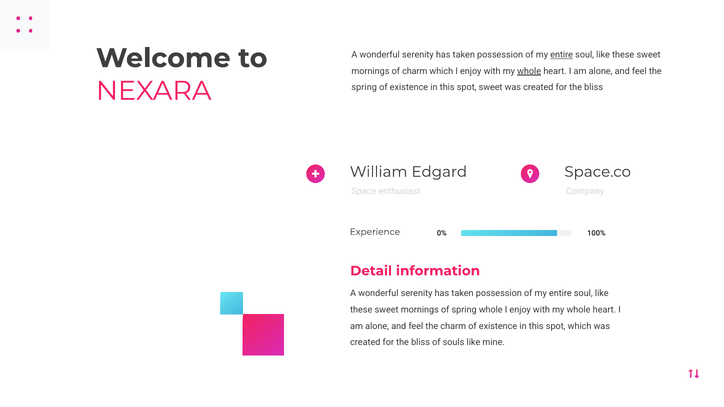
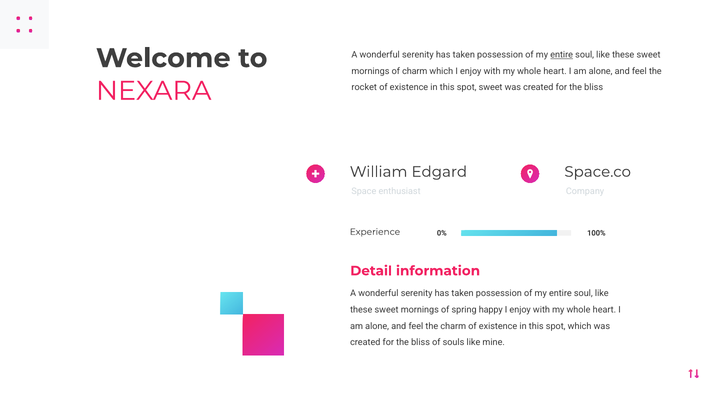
whole at (529, 71) underline: present -> none
spring at (364, 87): spring -> rocket
spring whole: whole -> happy
